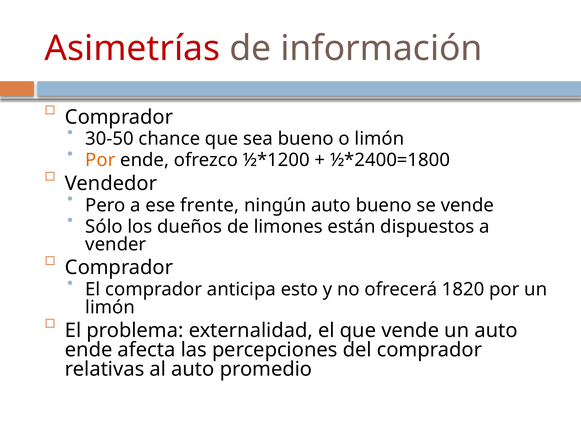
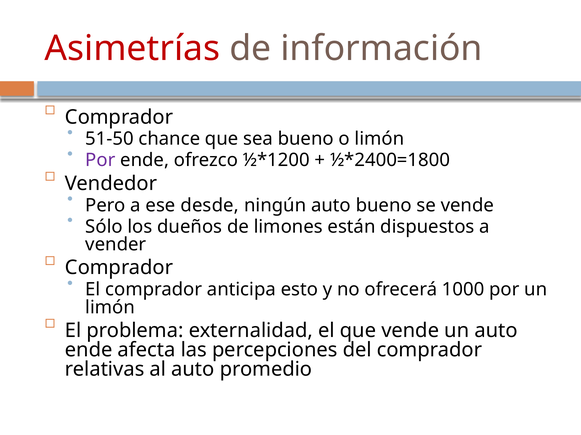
30-50: 30-50 -> 51-50
Por at (100, 160) colour: orange -> purple
frente: frente -> desde
1820: 1820 -> 1000
